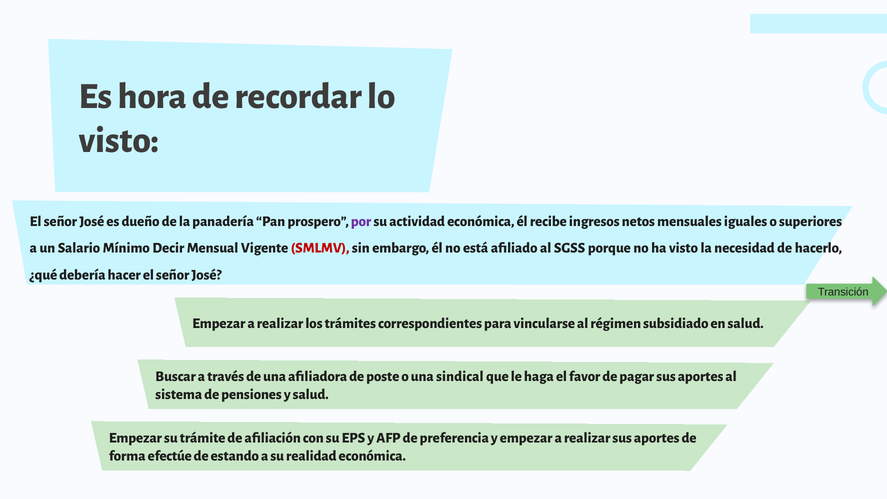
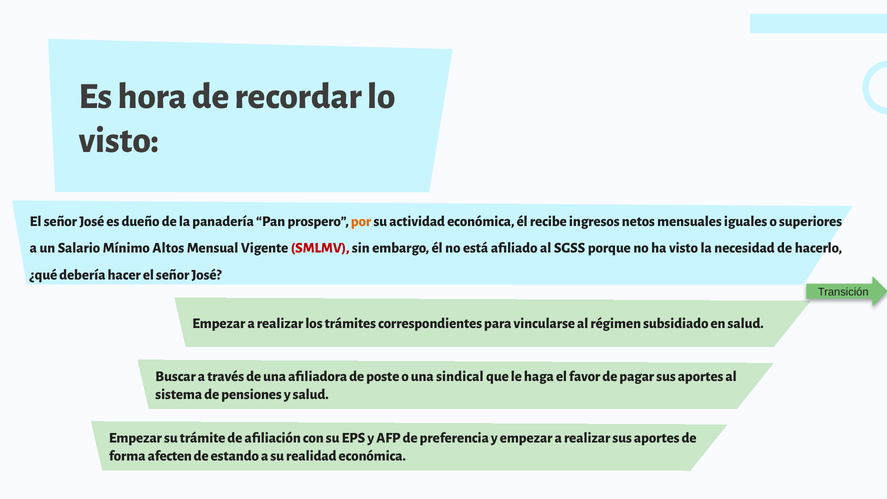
por colour: purple -> orange
Decir: Decir -> Altos
efectúe: efectúe -> afecten
